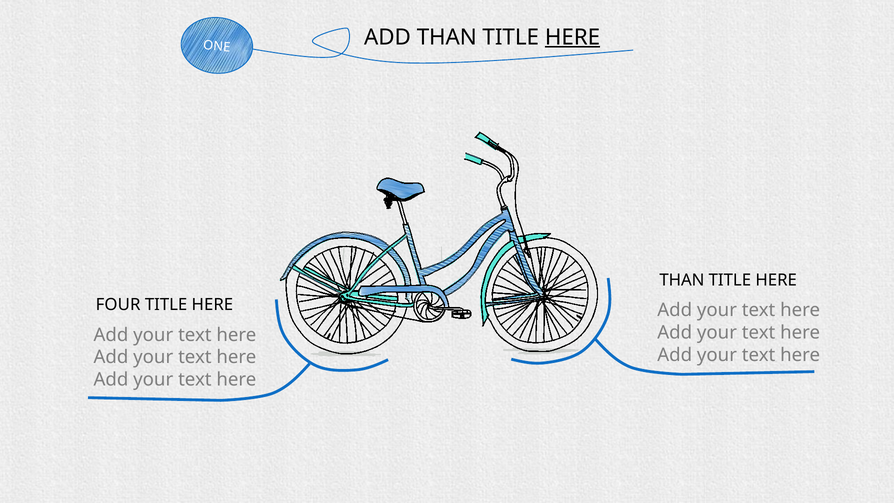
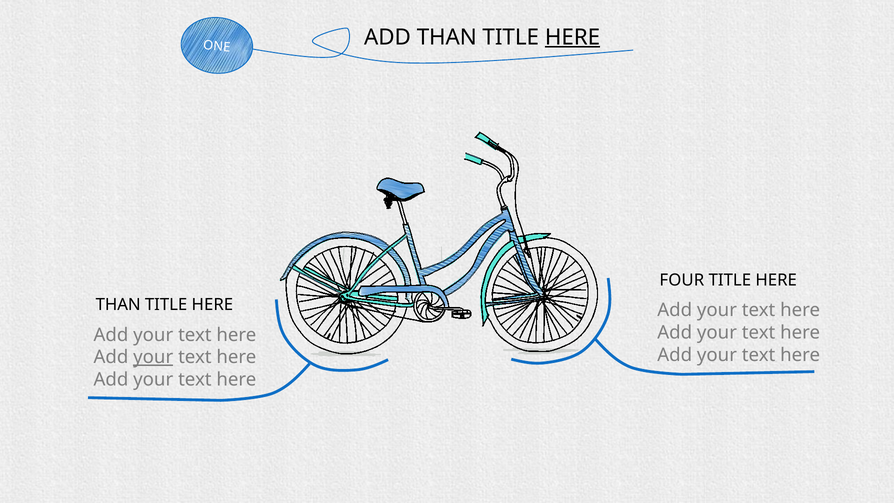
THAN at (682, 280): THAN -> FOUR
FOUR at (118, 305): FOUR -> THAN
your at (153, 357) underline: none -> present
